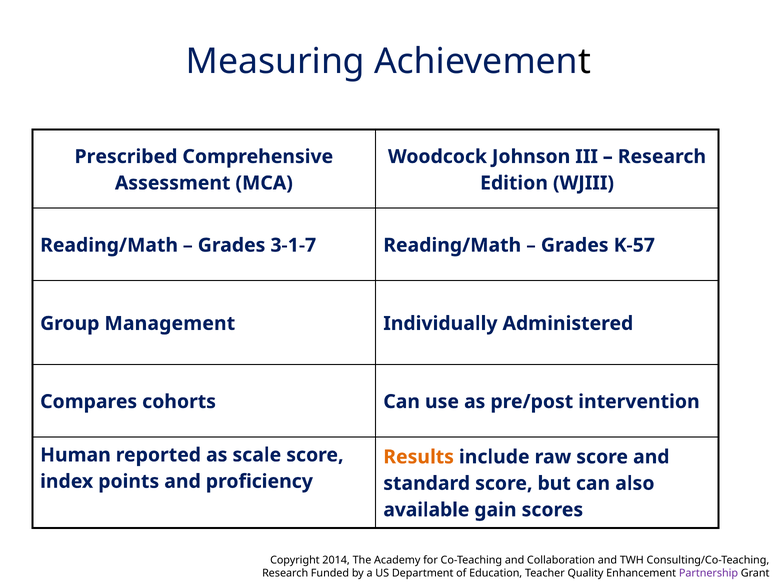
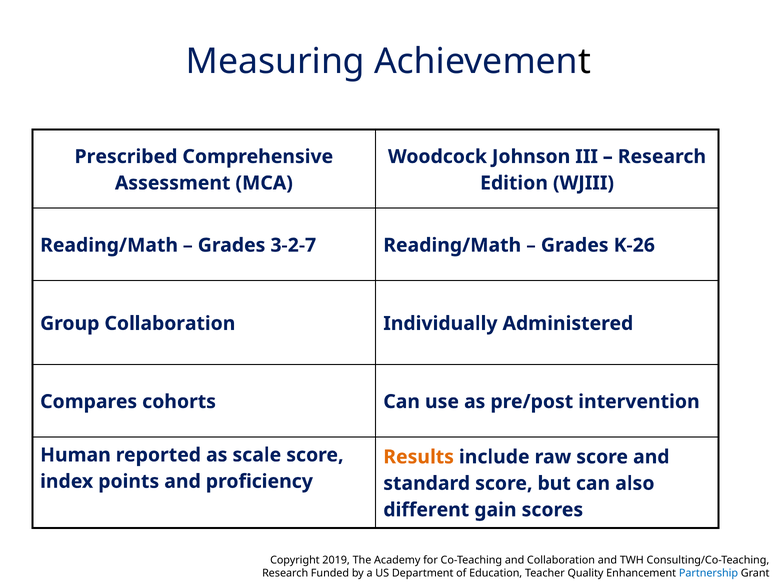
3-1-7: 3-1-7 -> 3-2-7
K-57: K-57 -> K-26
Group Management: Management -> Collaboration
available: available -> different
2014: 2014 -> 2019
Partnership colour: purple -> blue
